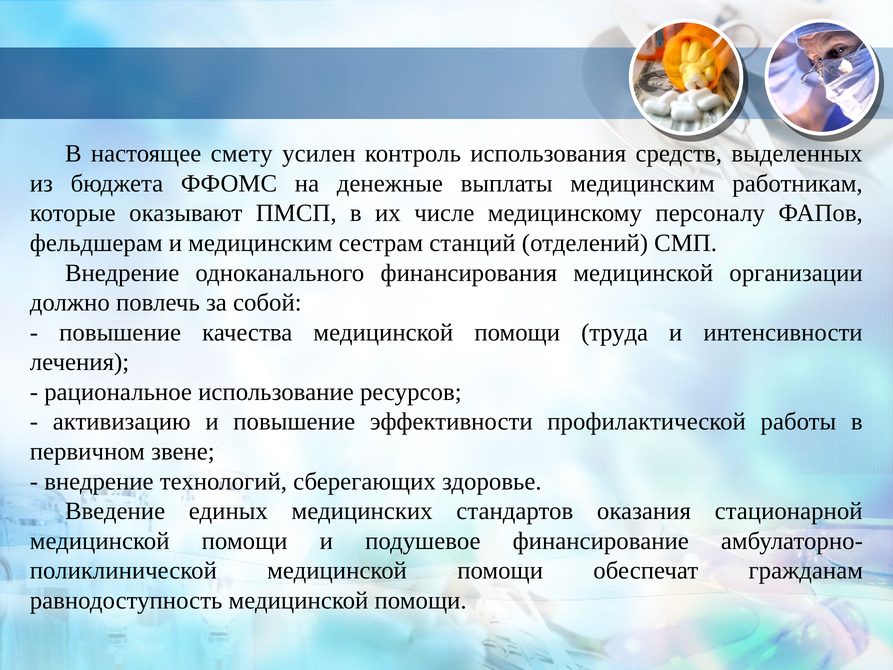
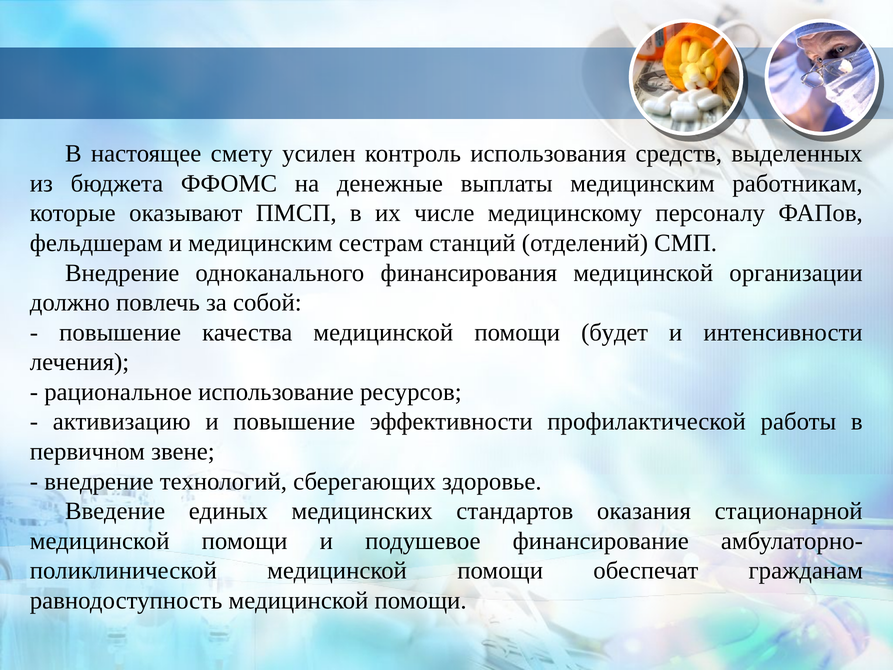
труда: труда -> будет
